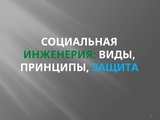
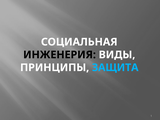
ИНЖЕНЕРИЯ colour: green -> black
